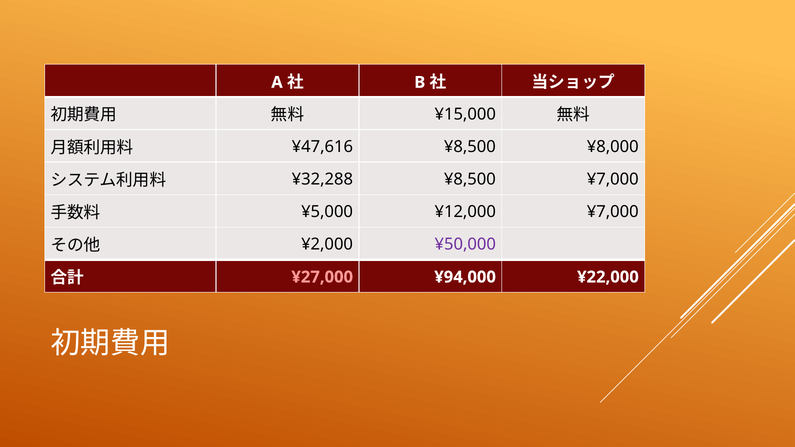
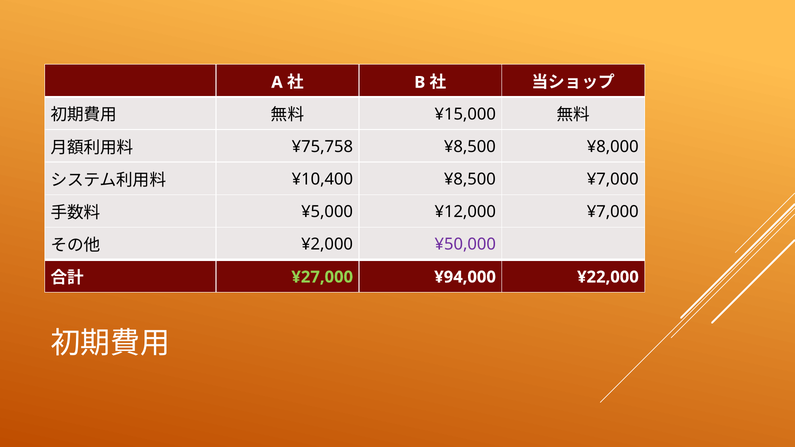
¥47,616: ¥47,616 -> ¥75,758
¥32,288: ¥32,288 -> ¥10,400
¥27,000 colour: pink -> light green
